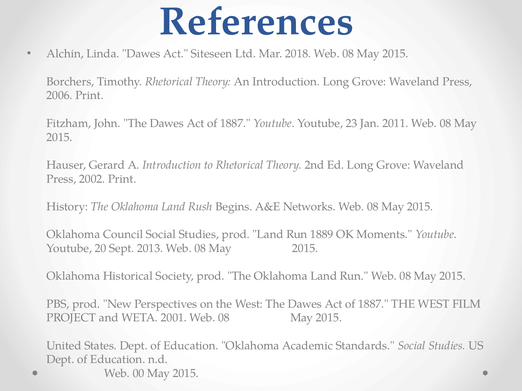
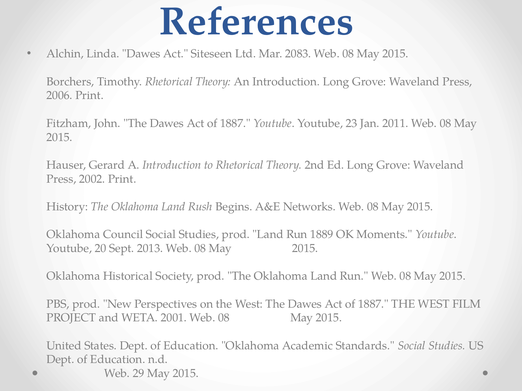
2018: 2018 -> 2083
00: 00 -> 29
